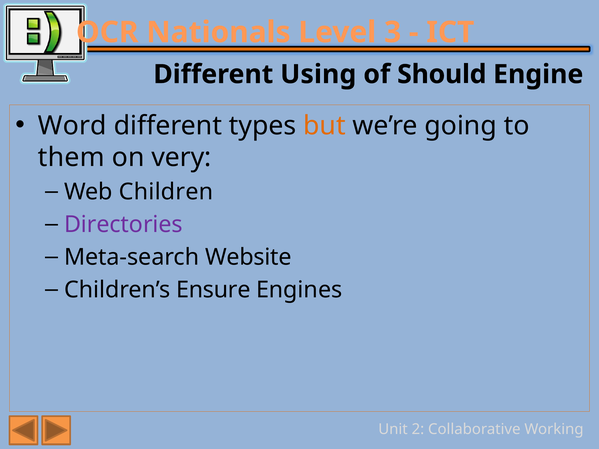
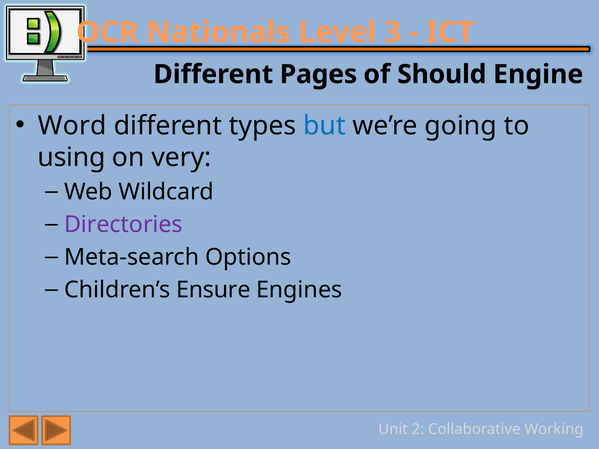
Using: Using -> Pages
but colour: orange -> blue
them: them -> using
Children: Children -> Wildcard
Website: Website -> Options
